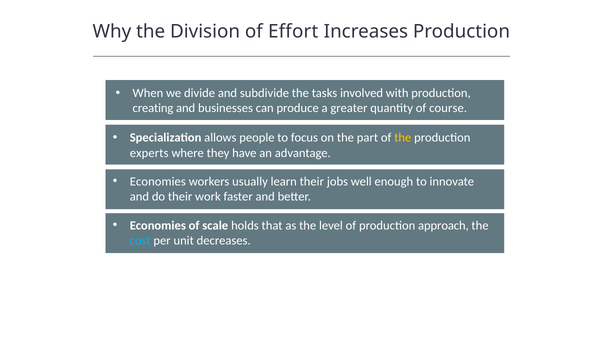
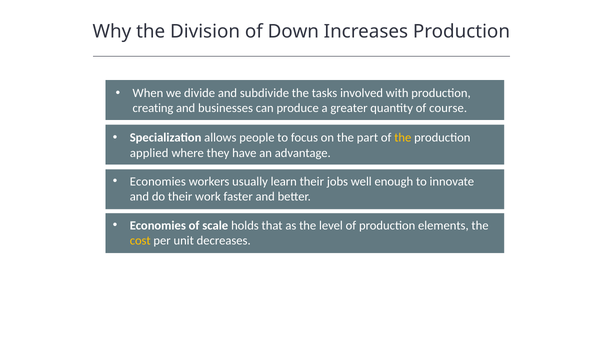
Effort: Effort -> Down
experts: experts -> applied
approach: approach -> elements
cost colour: light blue -> yellow
